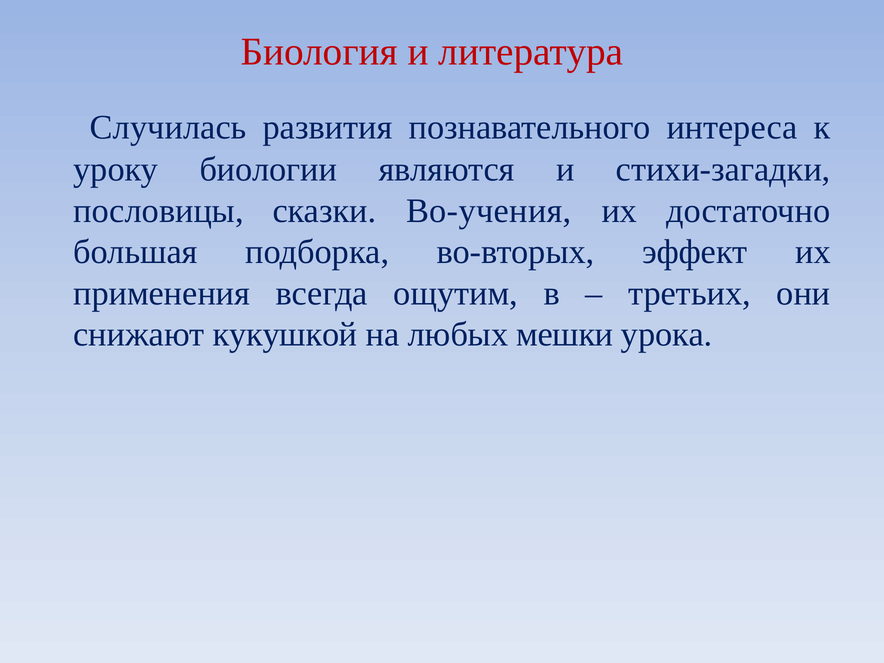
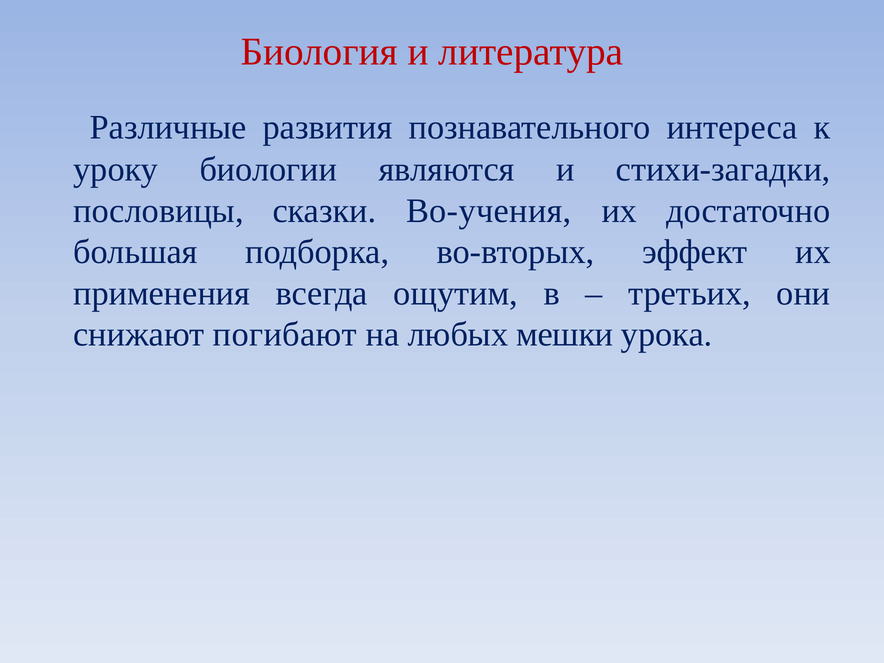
Случилась: Случилась -> Различные
кукушкой: кукушкой -> погибают
